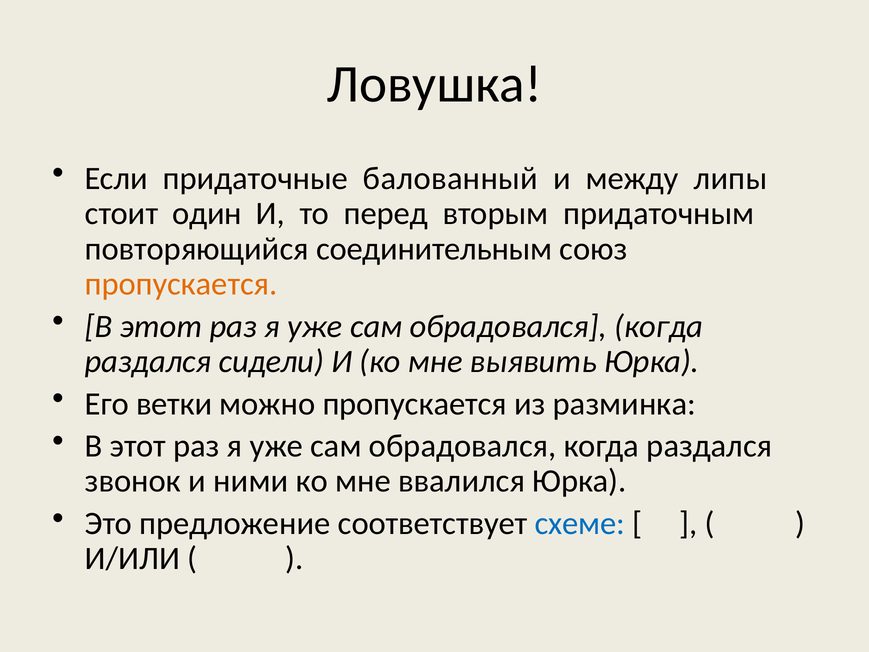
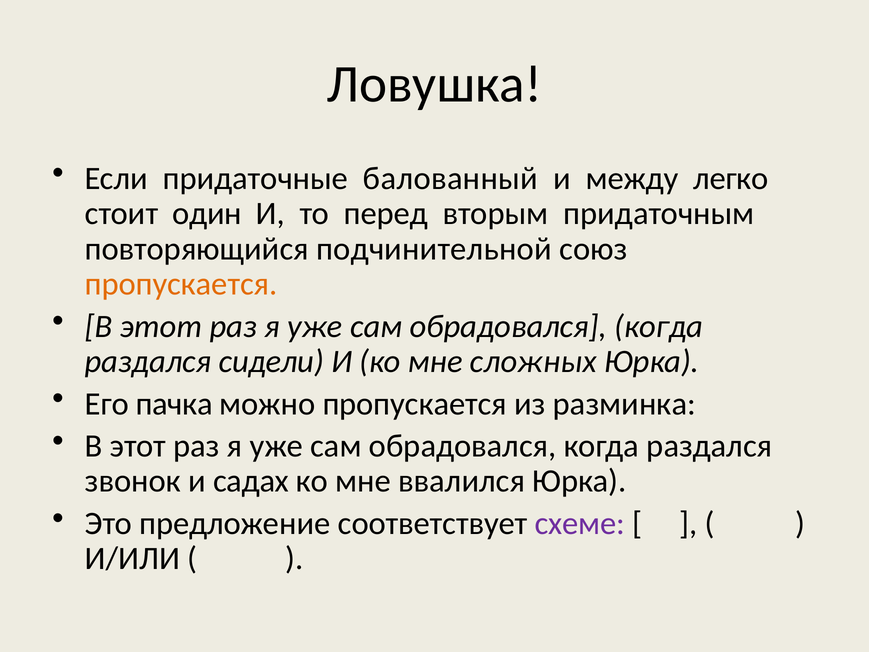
липы: липы -> легко
соединительным: соединительным -> подчинительной
выявить: выявить -> сложных
ветки: ветки -> пачка
ними: ними -> садах
схеме colour: blue -> purple
